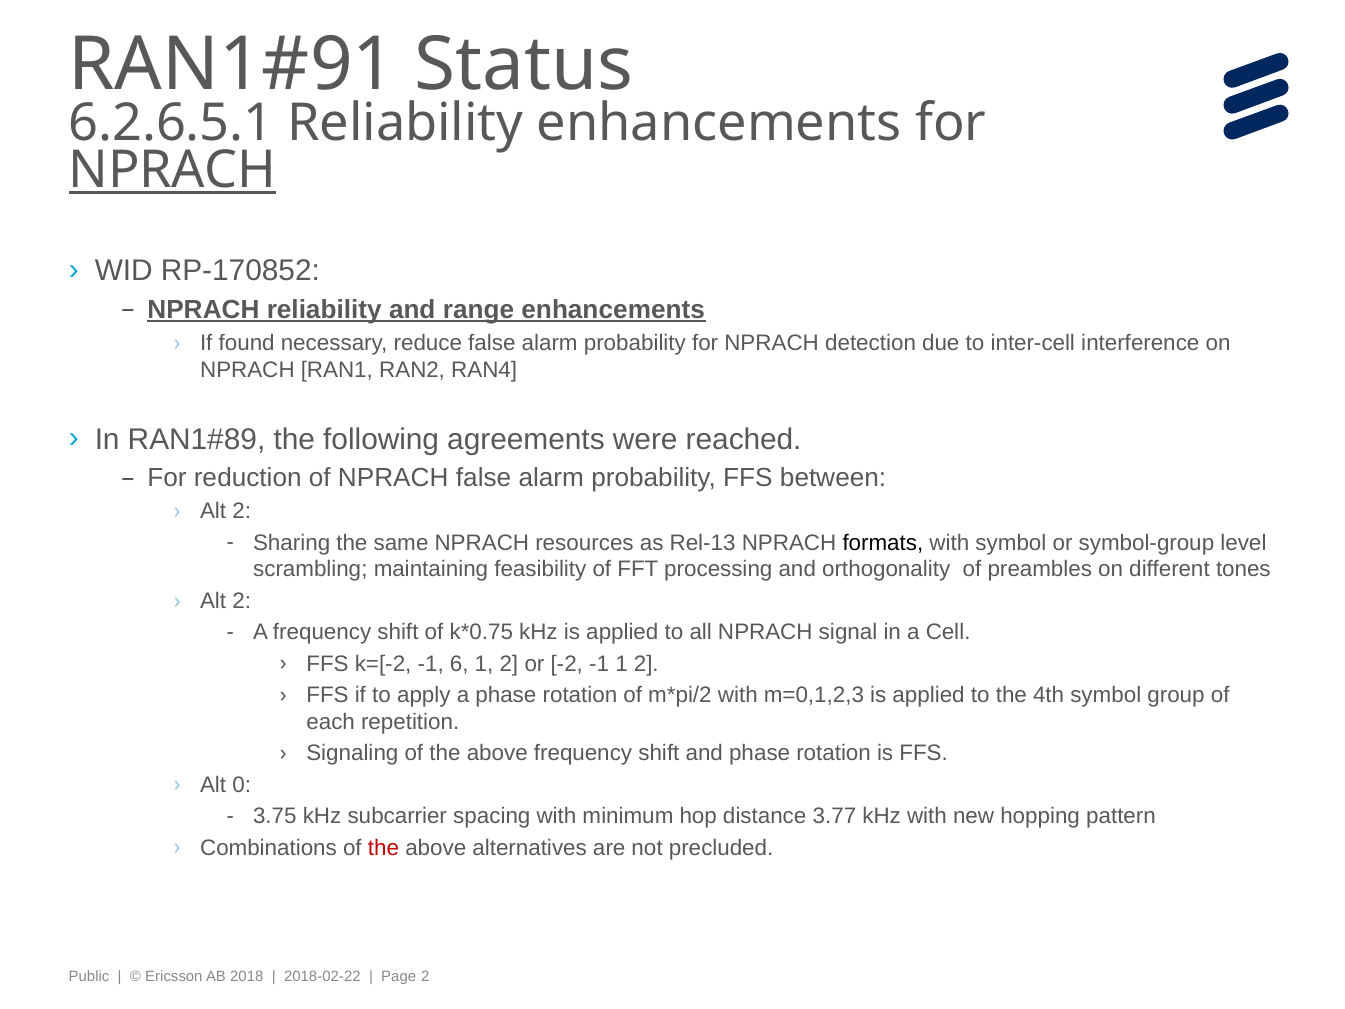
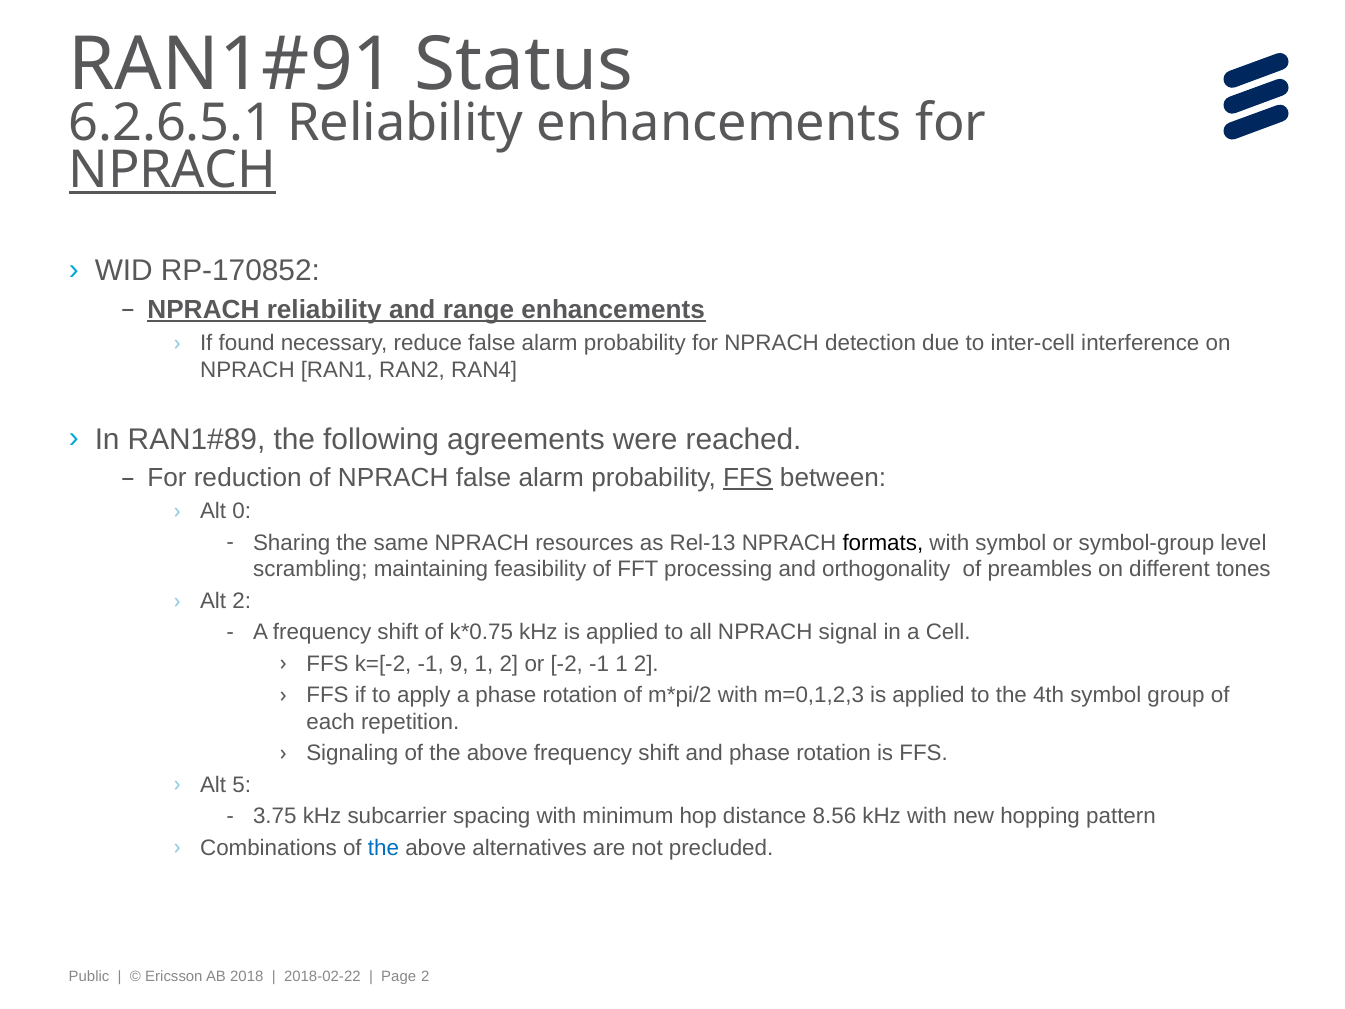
FFS at (748, 478) underline: none -> present
2 at (242, 511): 2 -> 0
6: 6 -> 9
0: 0 -> 5
3.77: 3.77 -> 8.56
the at (383, 848) colour: red -> blue
